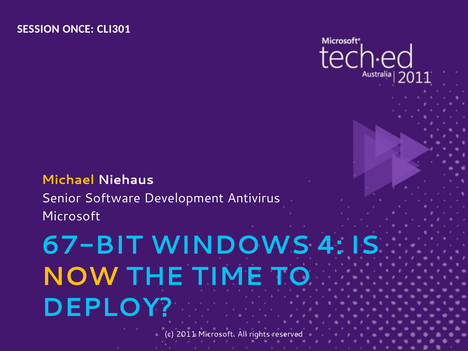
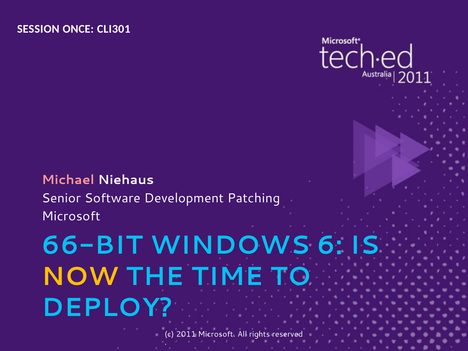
Michael colour: yellow -> pink
Antivirus: Antivirus -> Patching
67-BIT: 67-BIT -> 66-BIT
4: 4 -> 6
